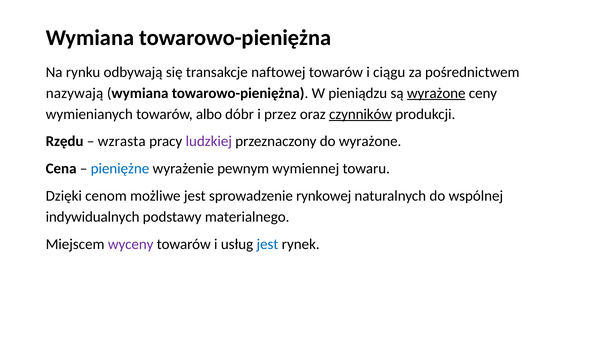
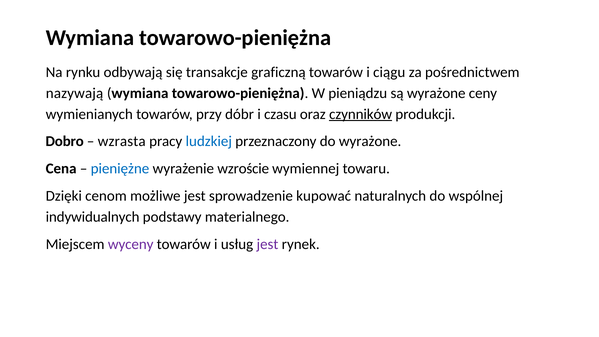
naftowej: naftowej -> graficzną
wyrażone at (436, 93) underline: present -> none
albo: albo -> przy
przez: przez -> czasu
Rzędu: Rzędu -> Dobro
ludzkiej colour: purple -> blue
pewnym: pewnym -> wzroście
rynkowej: rynkowej -> kupować
jest at (267, 244) colour: blue -> purple
